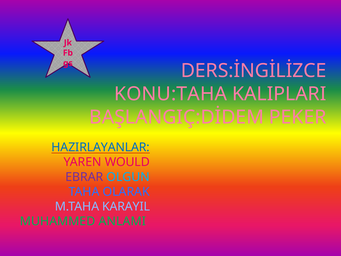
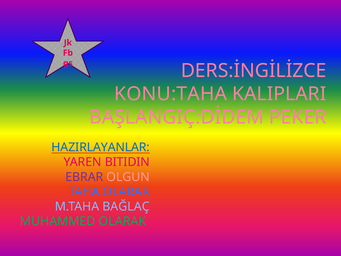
WOULD: WOULD -> BITIDIN
OLGUN colour: light blue -> pink
KARAYIL: KARAYIL -> BAĞLAÇ
MUHAMMED ANLAMI: ANLAMI -> OLARAK
